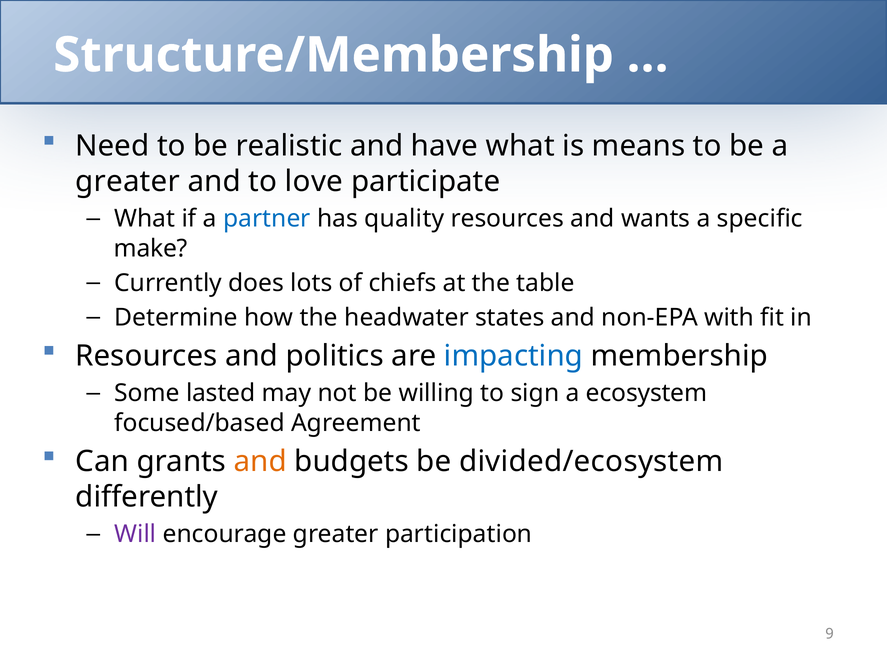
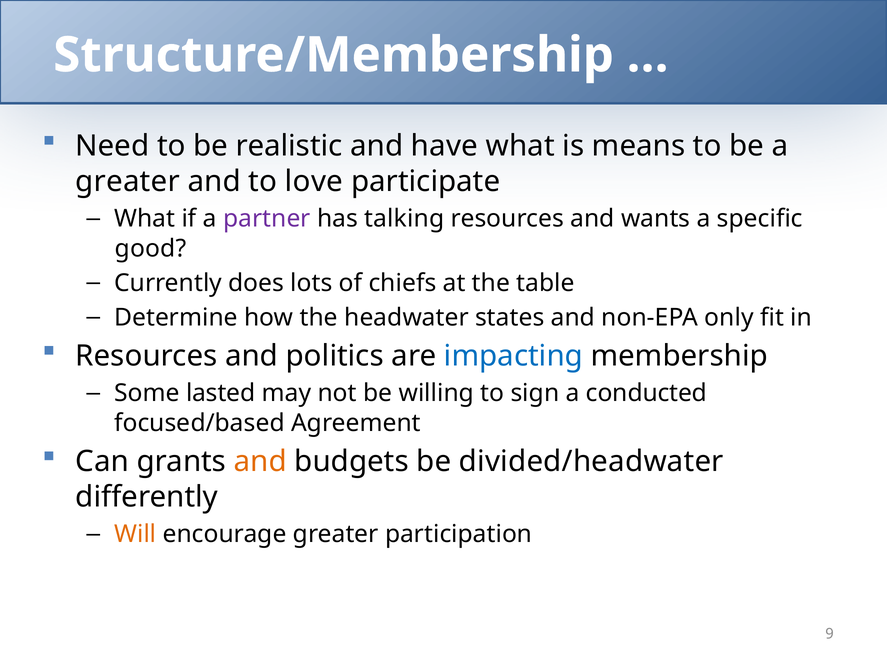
partner colour: blue -> purple
quality: quality -> talking
make: make -> good
with: with -> only
ecosystem: ecosystem -> conducted
divided/ecosystem: divided/ecosystem -> divided/headwater
Will colour: purple -> orange
